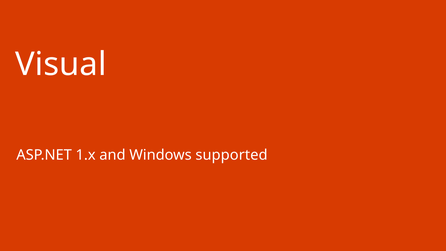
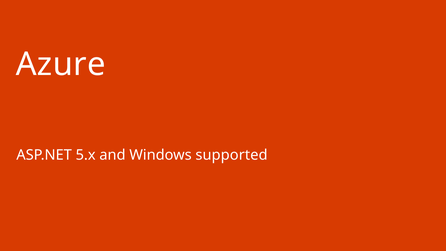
Visual: Visual -> Azure
1.x: 1.x -> 5.x
